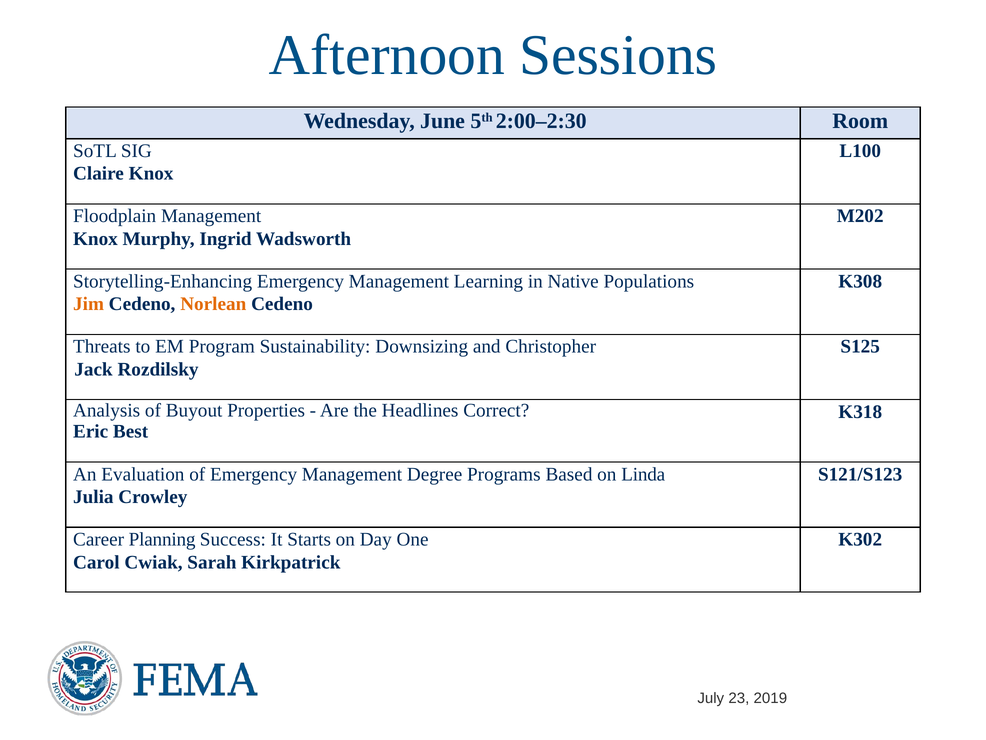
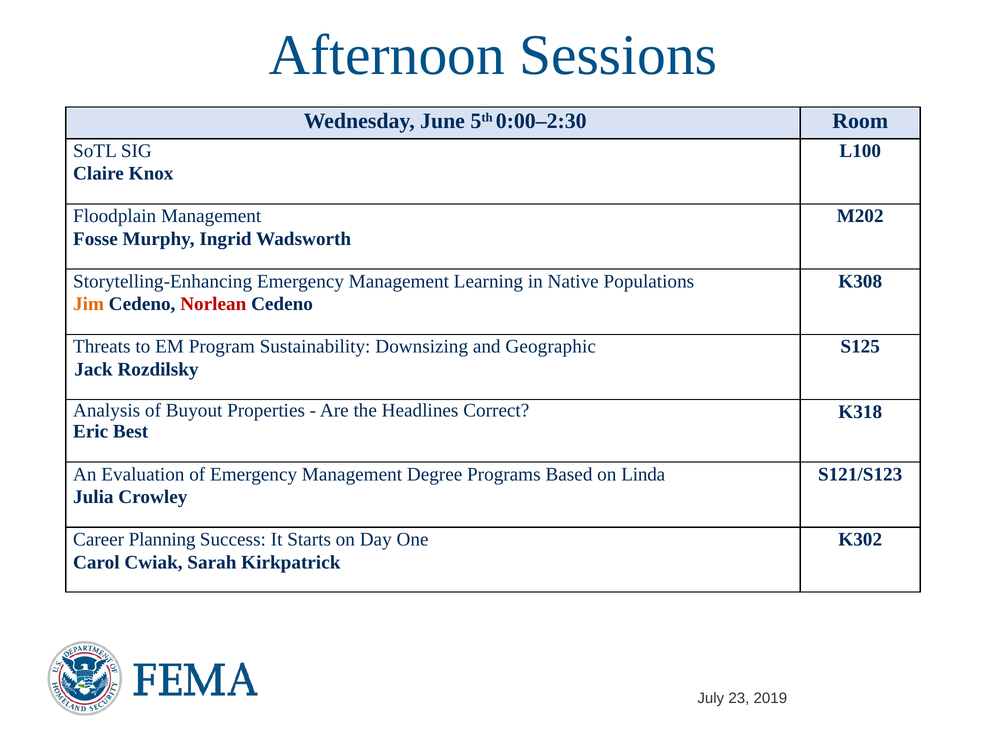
2:00–2:30: 2:00–2:30 -> 0:00–2:30
Knox at (95, 239): Knox -> Fosse
Norlean colour: orange -> red
Christopher: Christopher -> Geographic
